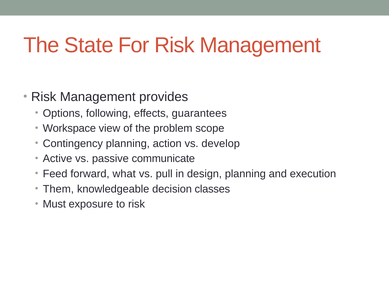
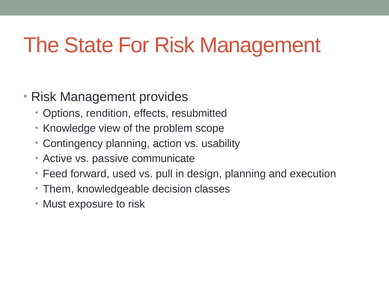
following: following -> rendition
guarantees: guarantees -> resubmitted
Workspace: Workspace -> Knowledge
develop: develop -> usability
what: what -> used
